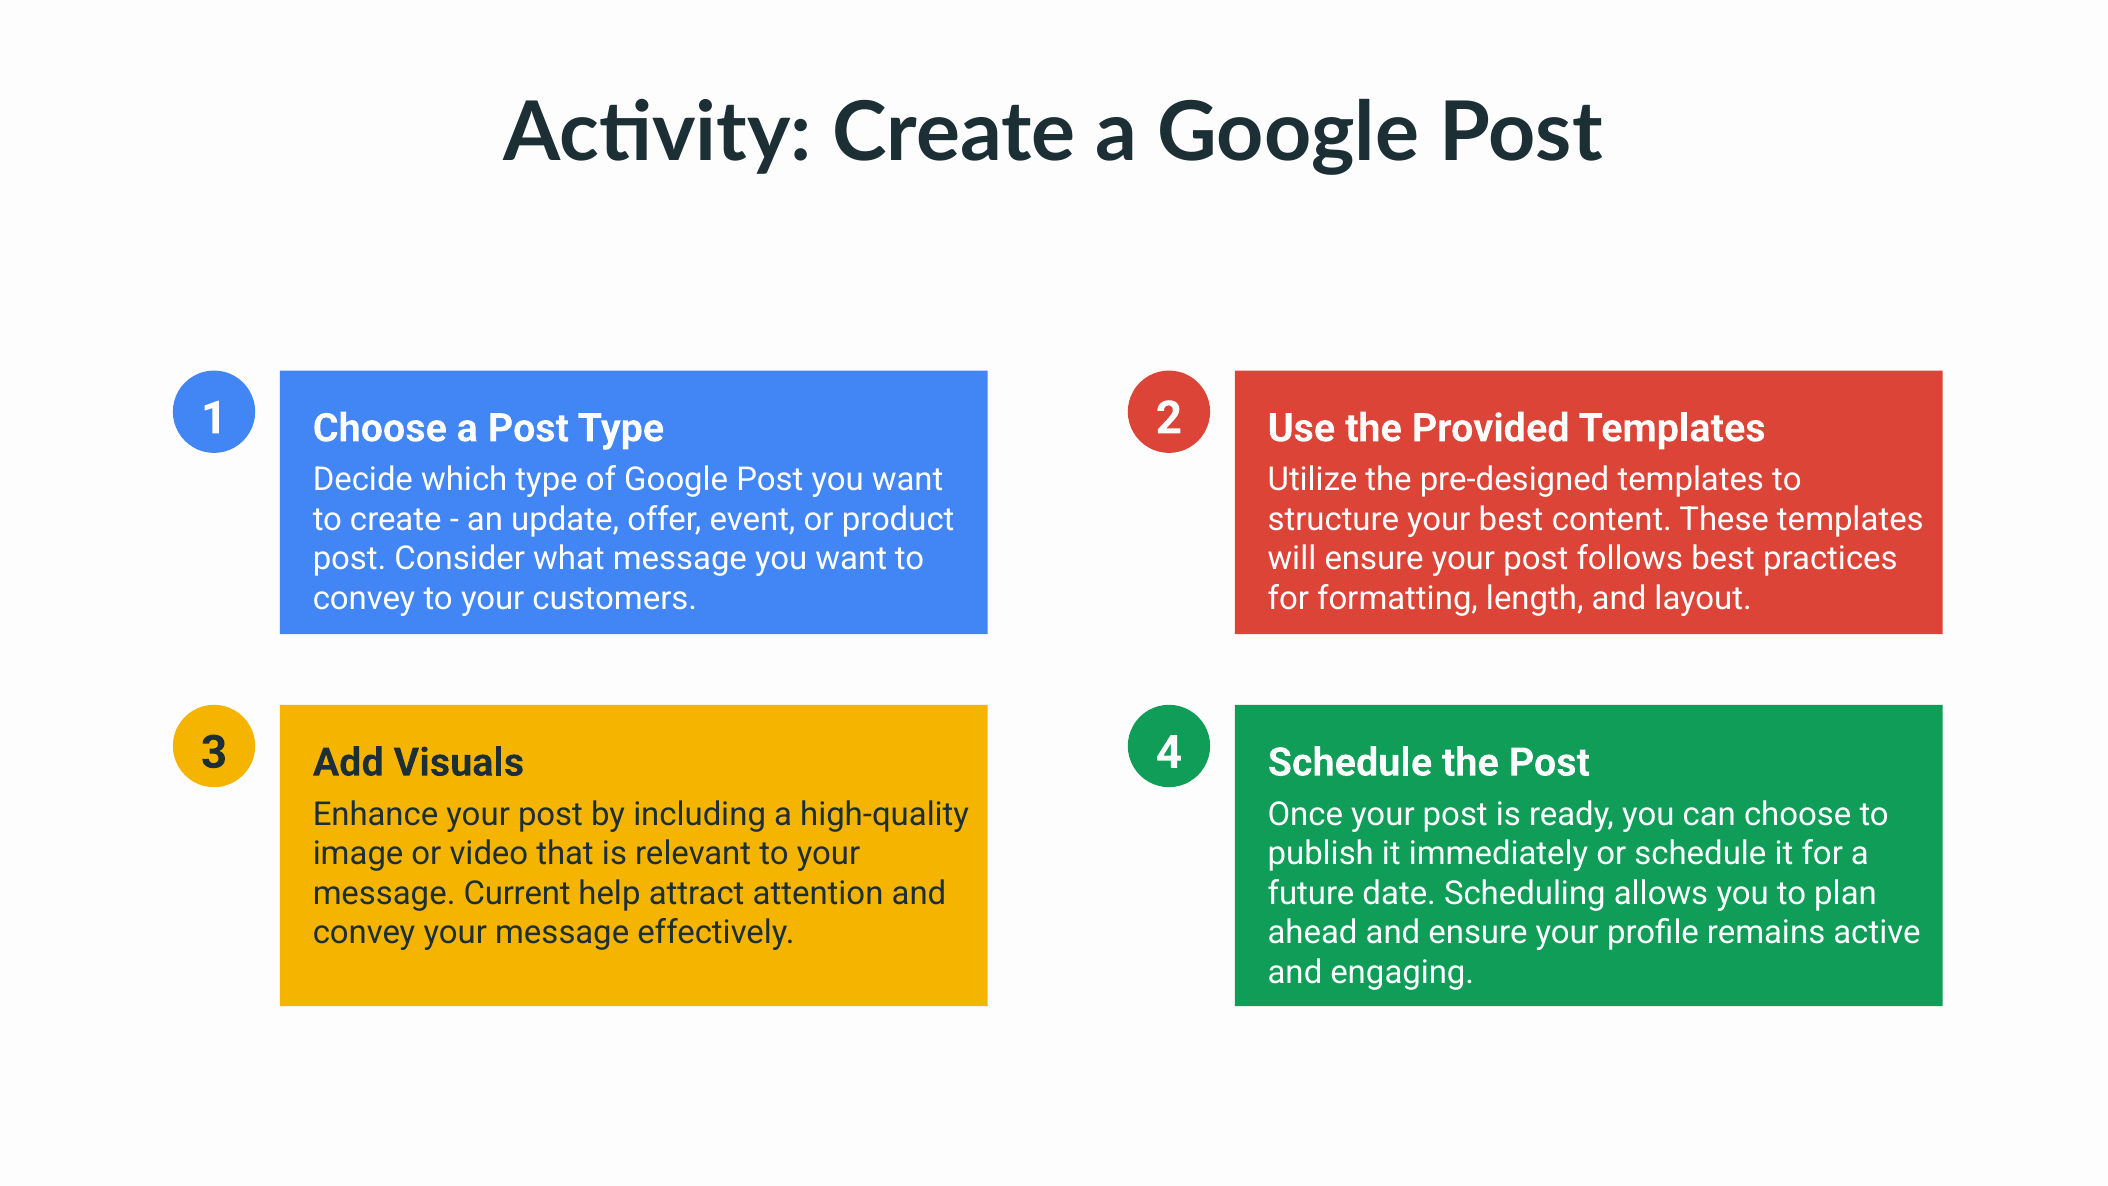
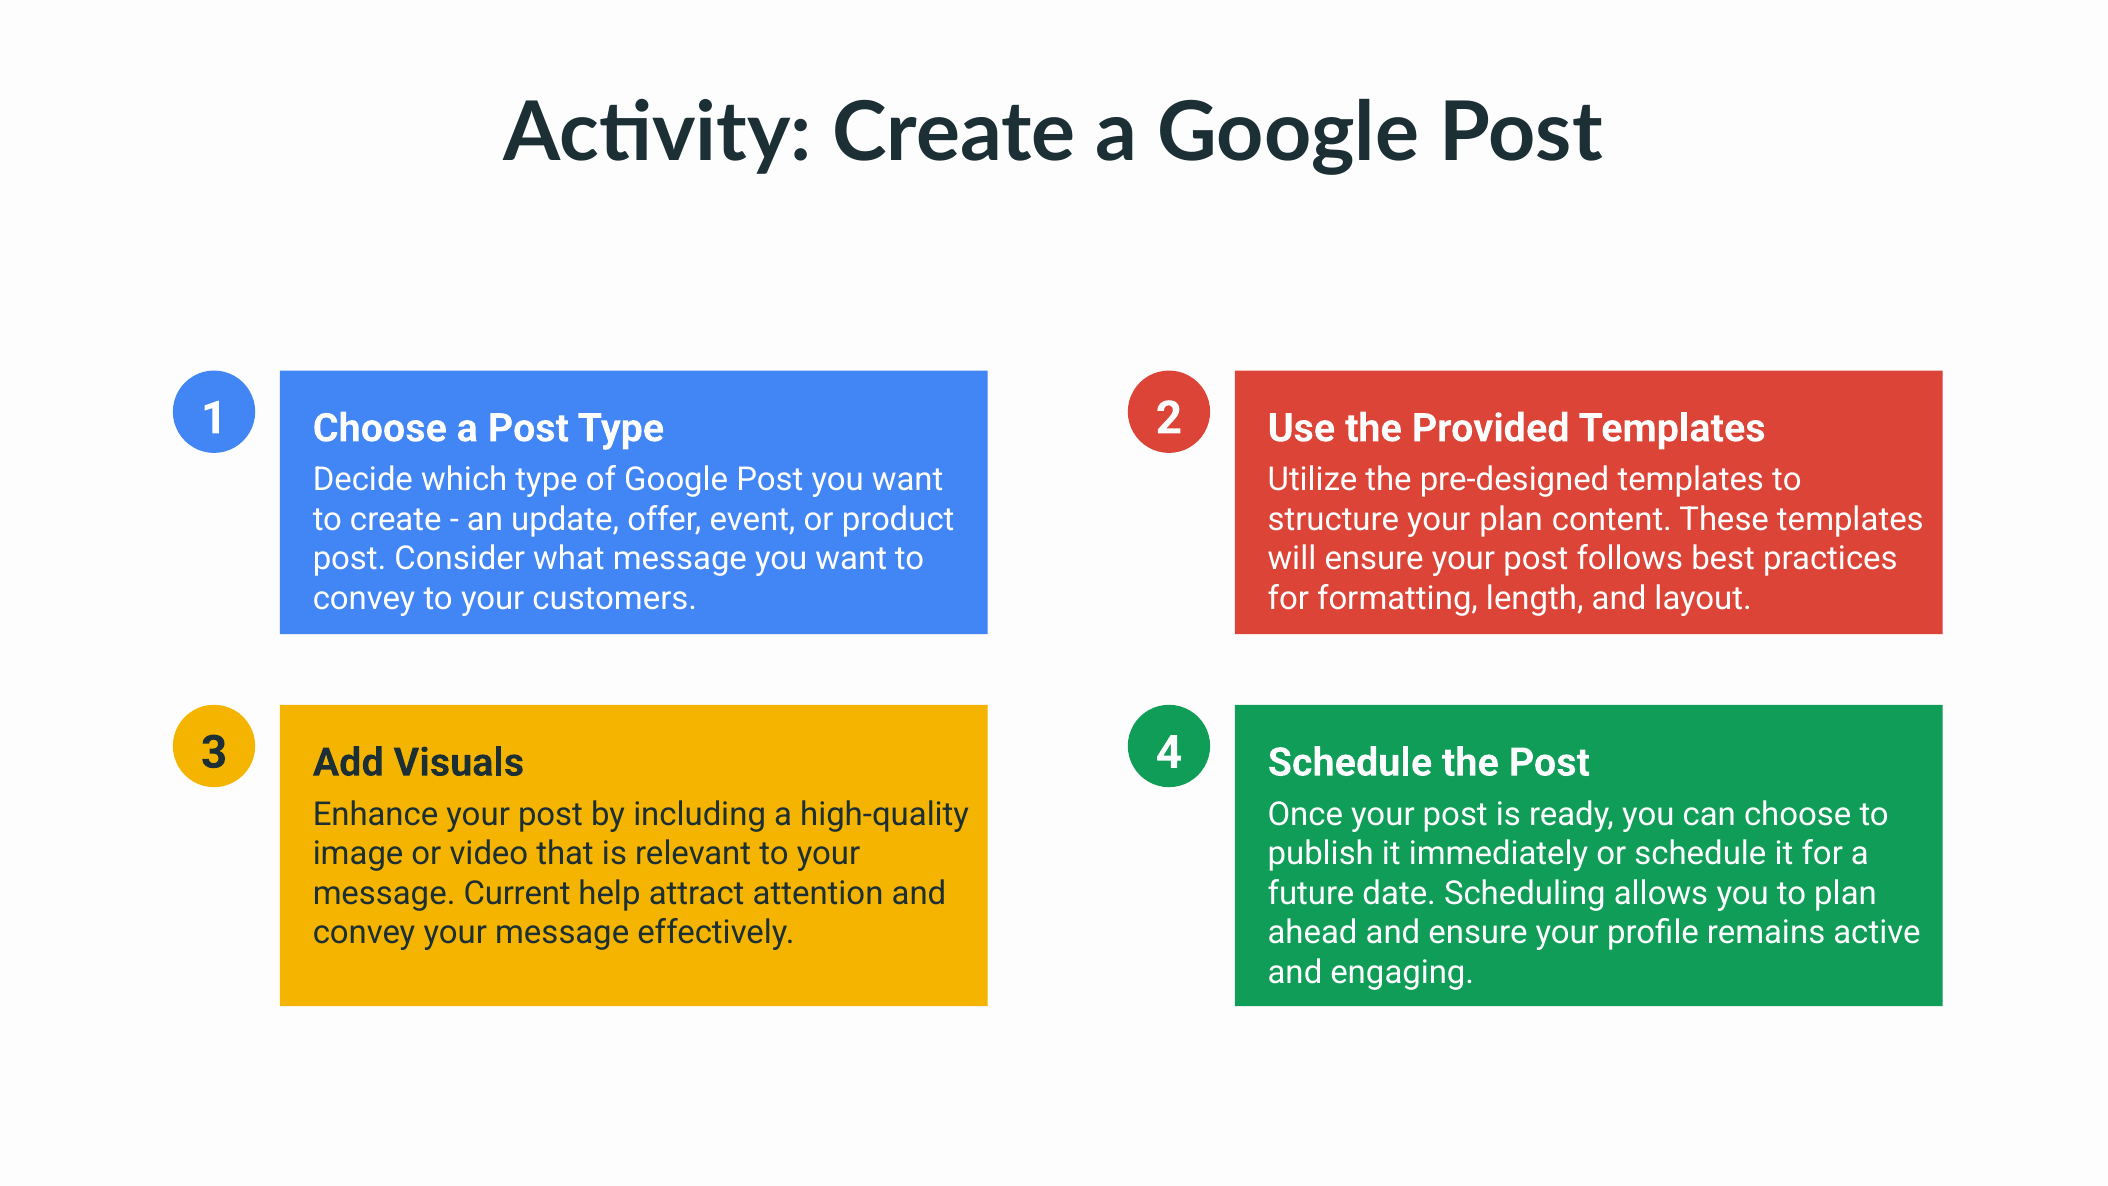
your best: best -> plan
